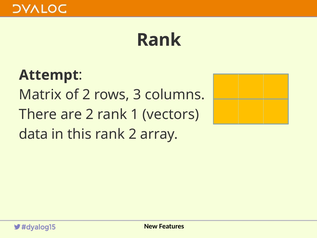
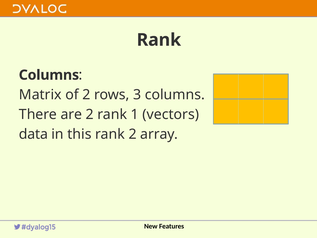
Attempt at (49, 75): Attempt -> Columns
